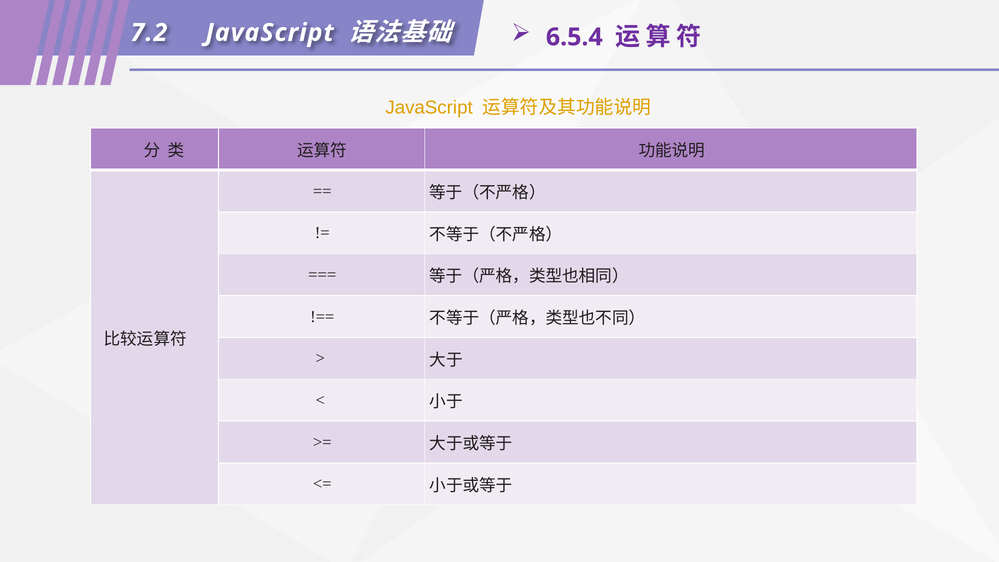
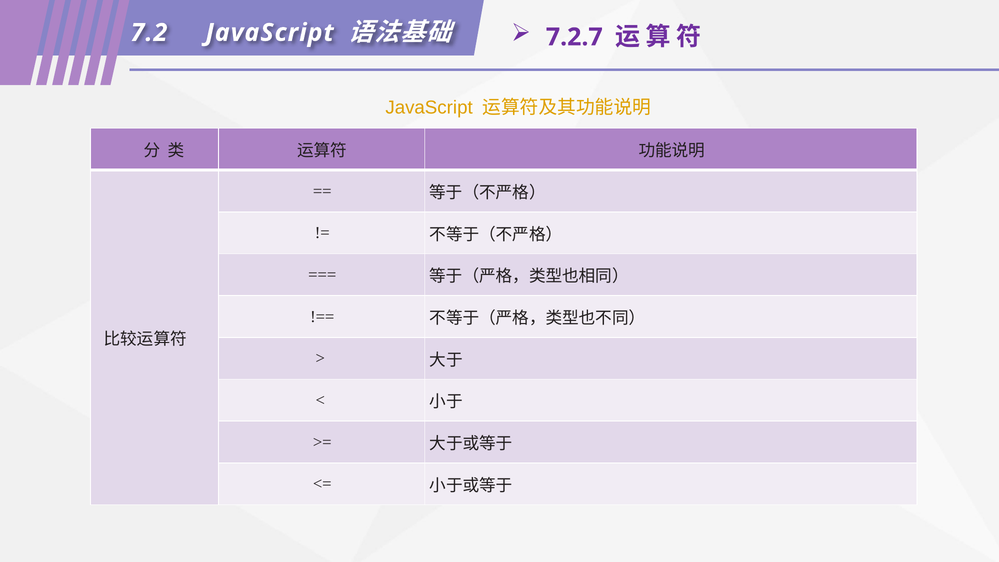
6.5.4: 6.5.4 -> 7.2.7
